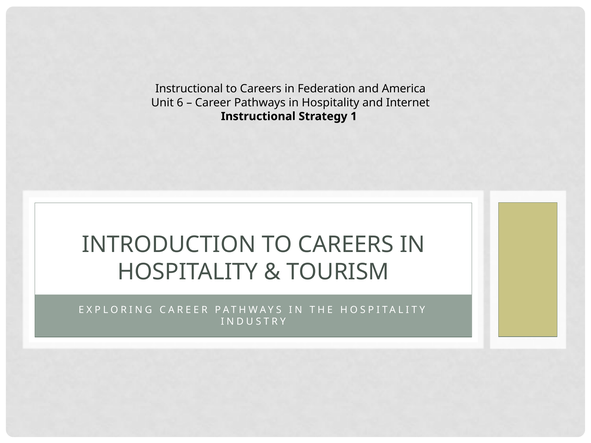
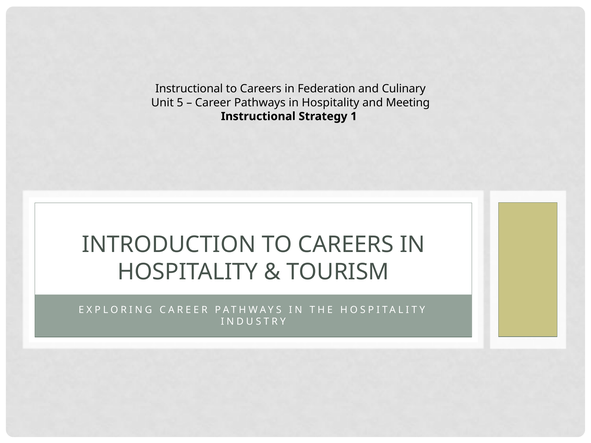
America: America -> Culinary
6: 6 -> 5
Internet: Internet -> Meeting
